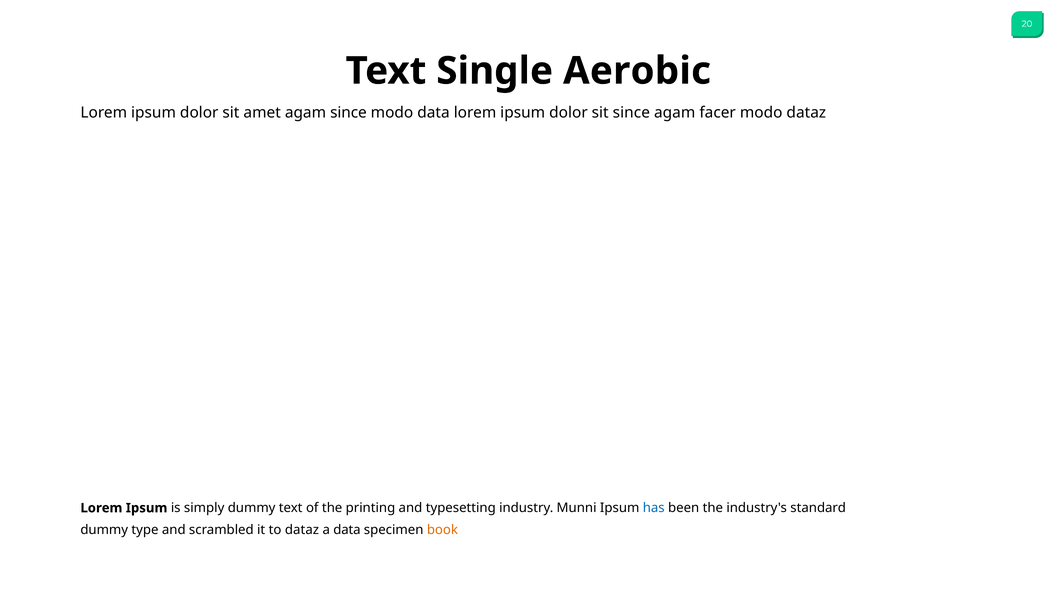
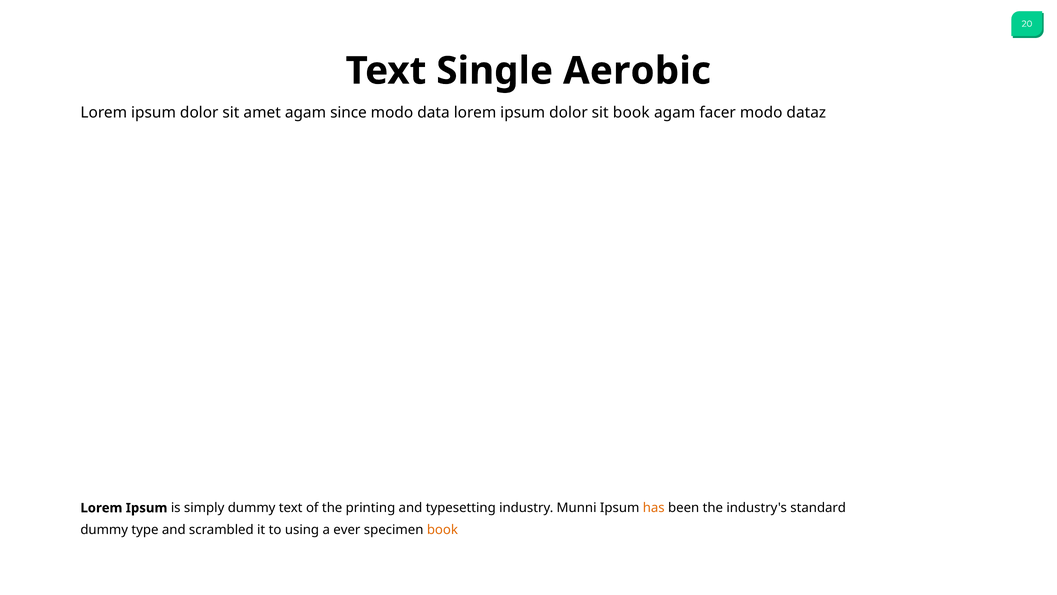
sit since: since -> book
has colour: blue -> orange
to dataz: dataz -> using
a data: data -> ever
